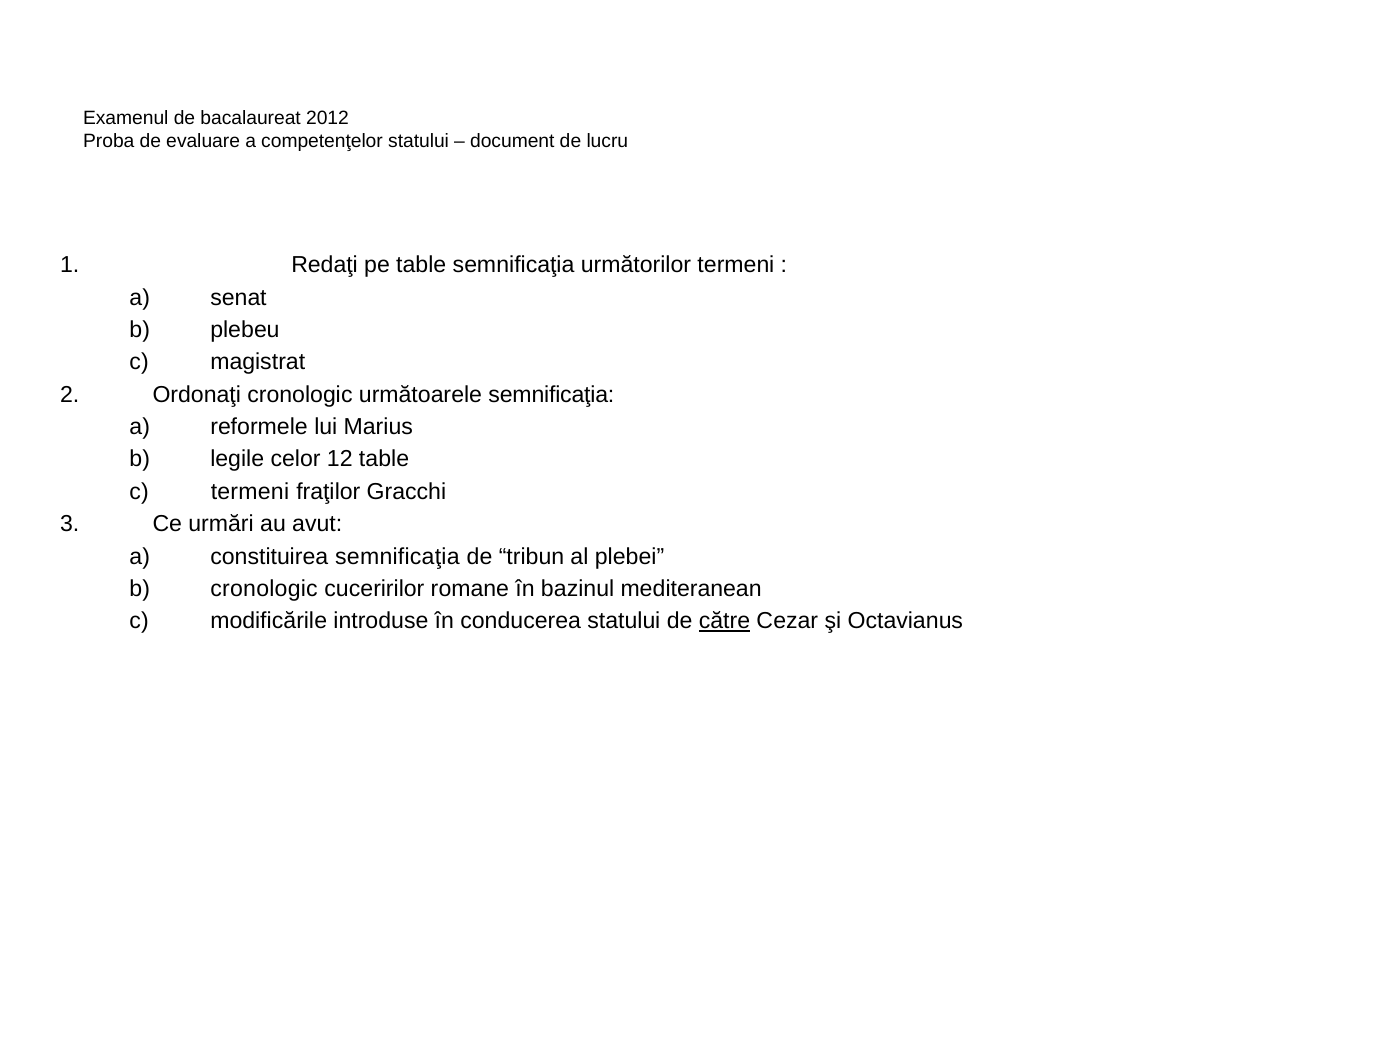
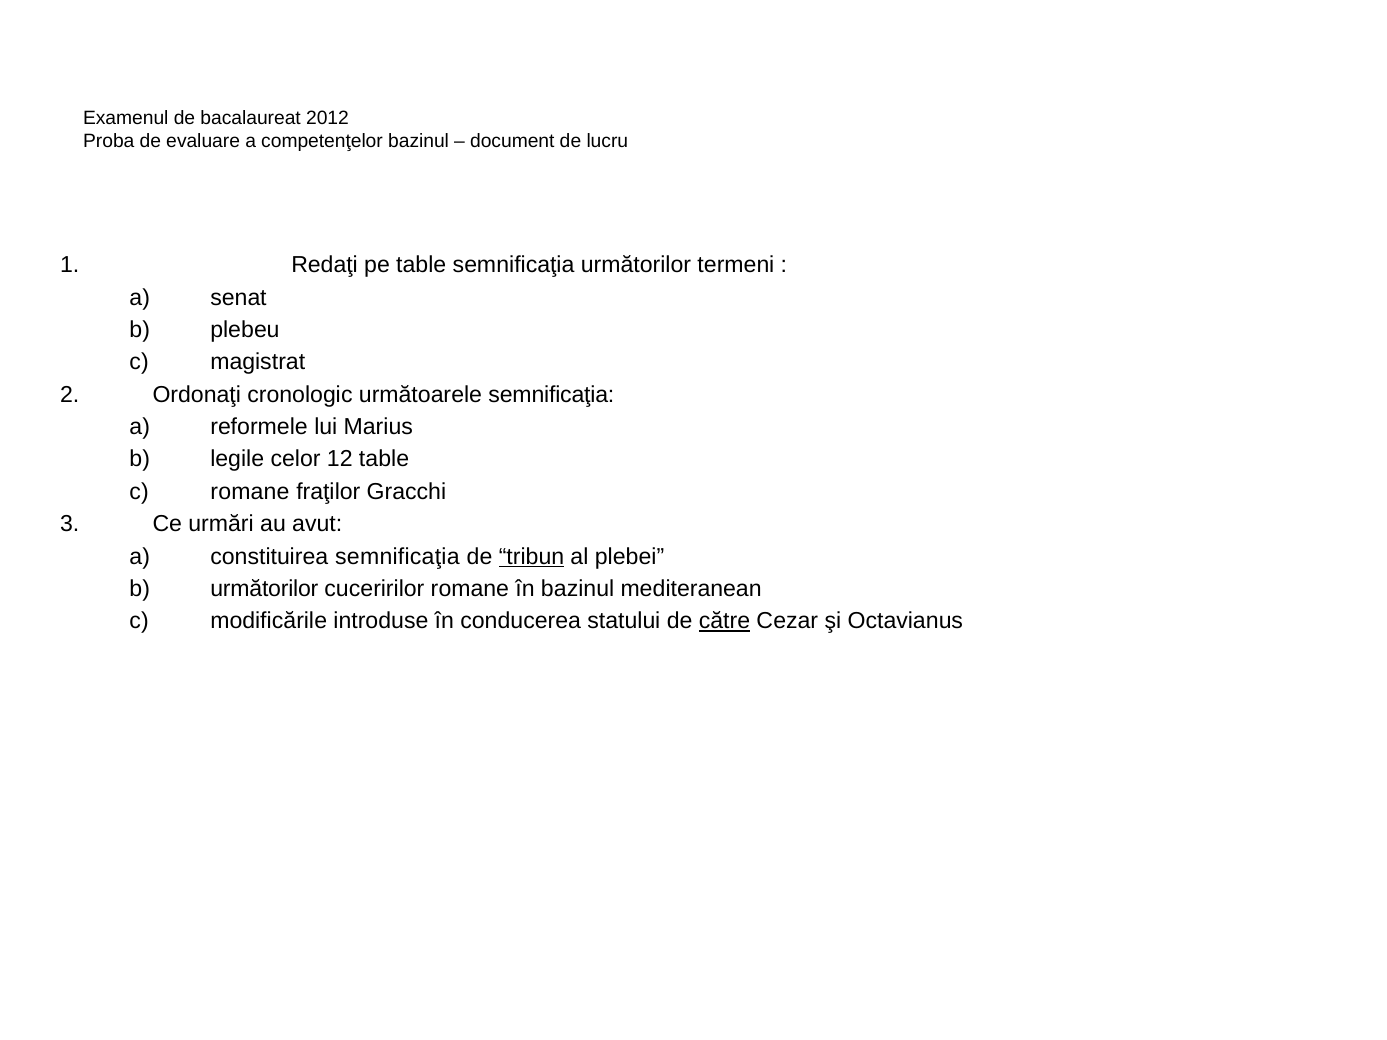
competenţelor statului: statului -> bazinul
termeni at (250, 492): termeni -> romane
tribun underline: none -> present
cronologic at (264, 589): cronologic -> următorilor
